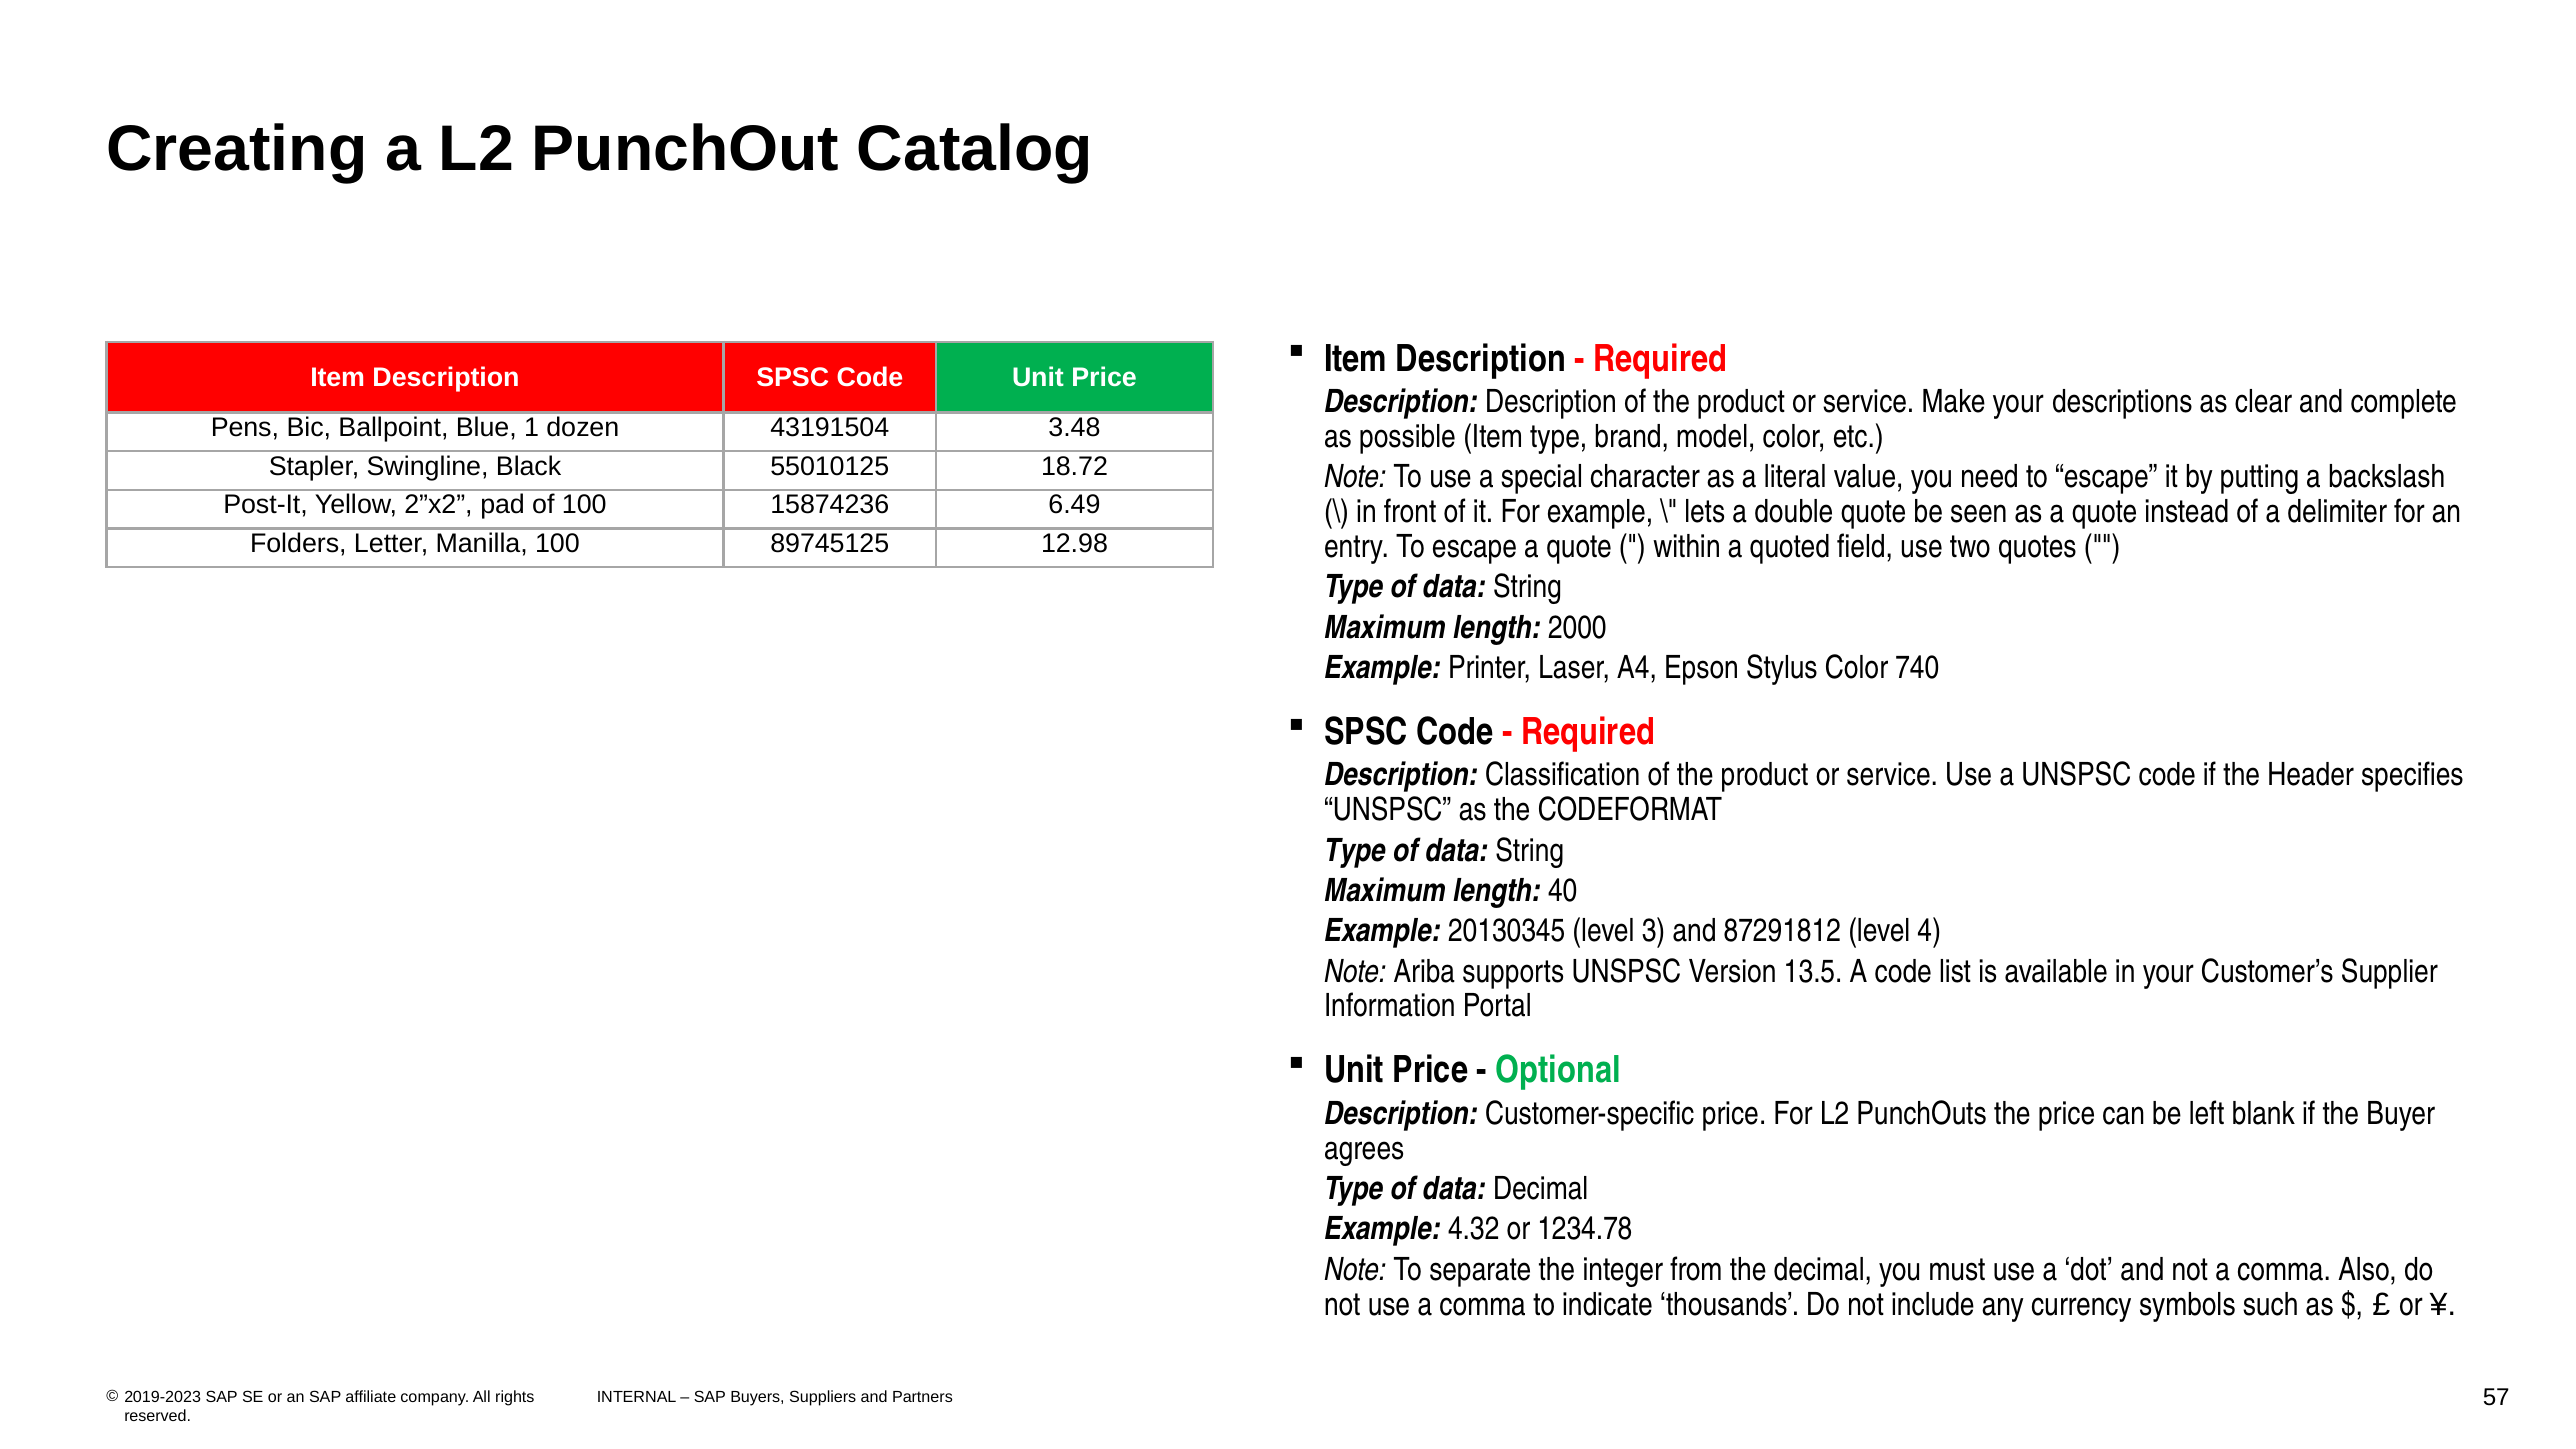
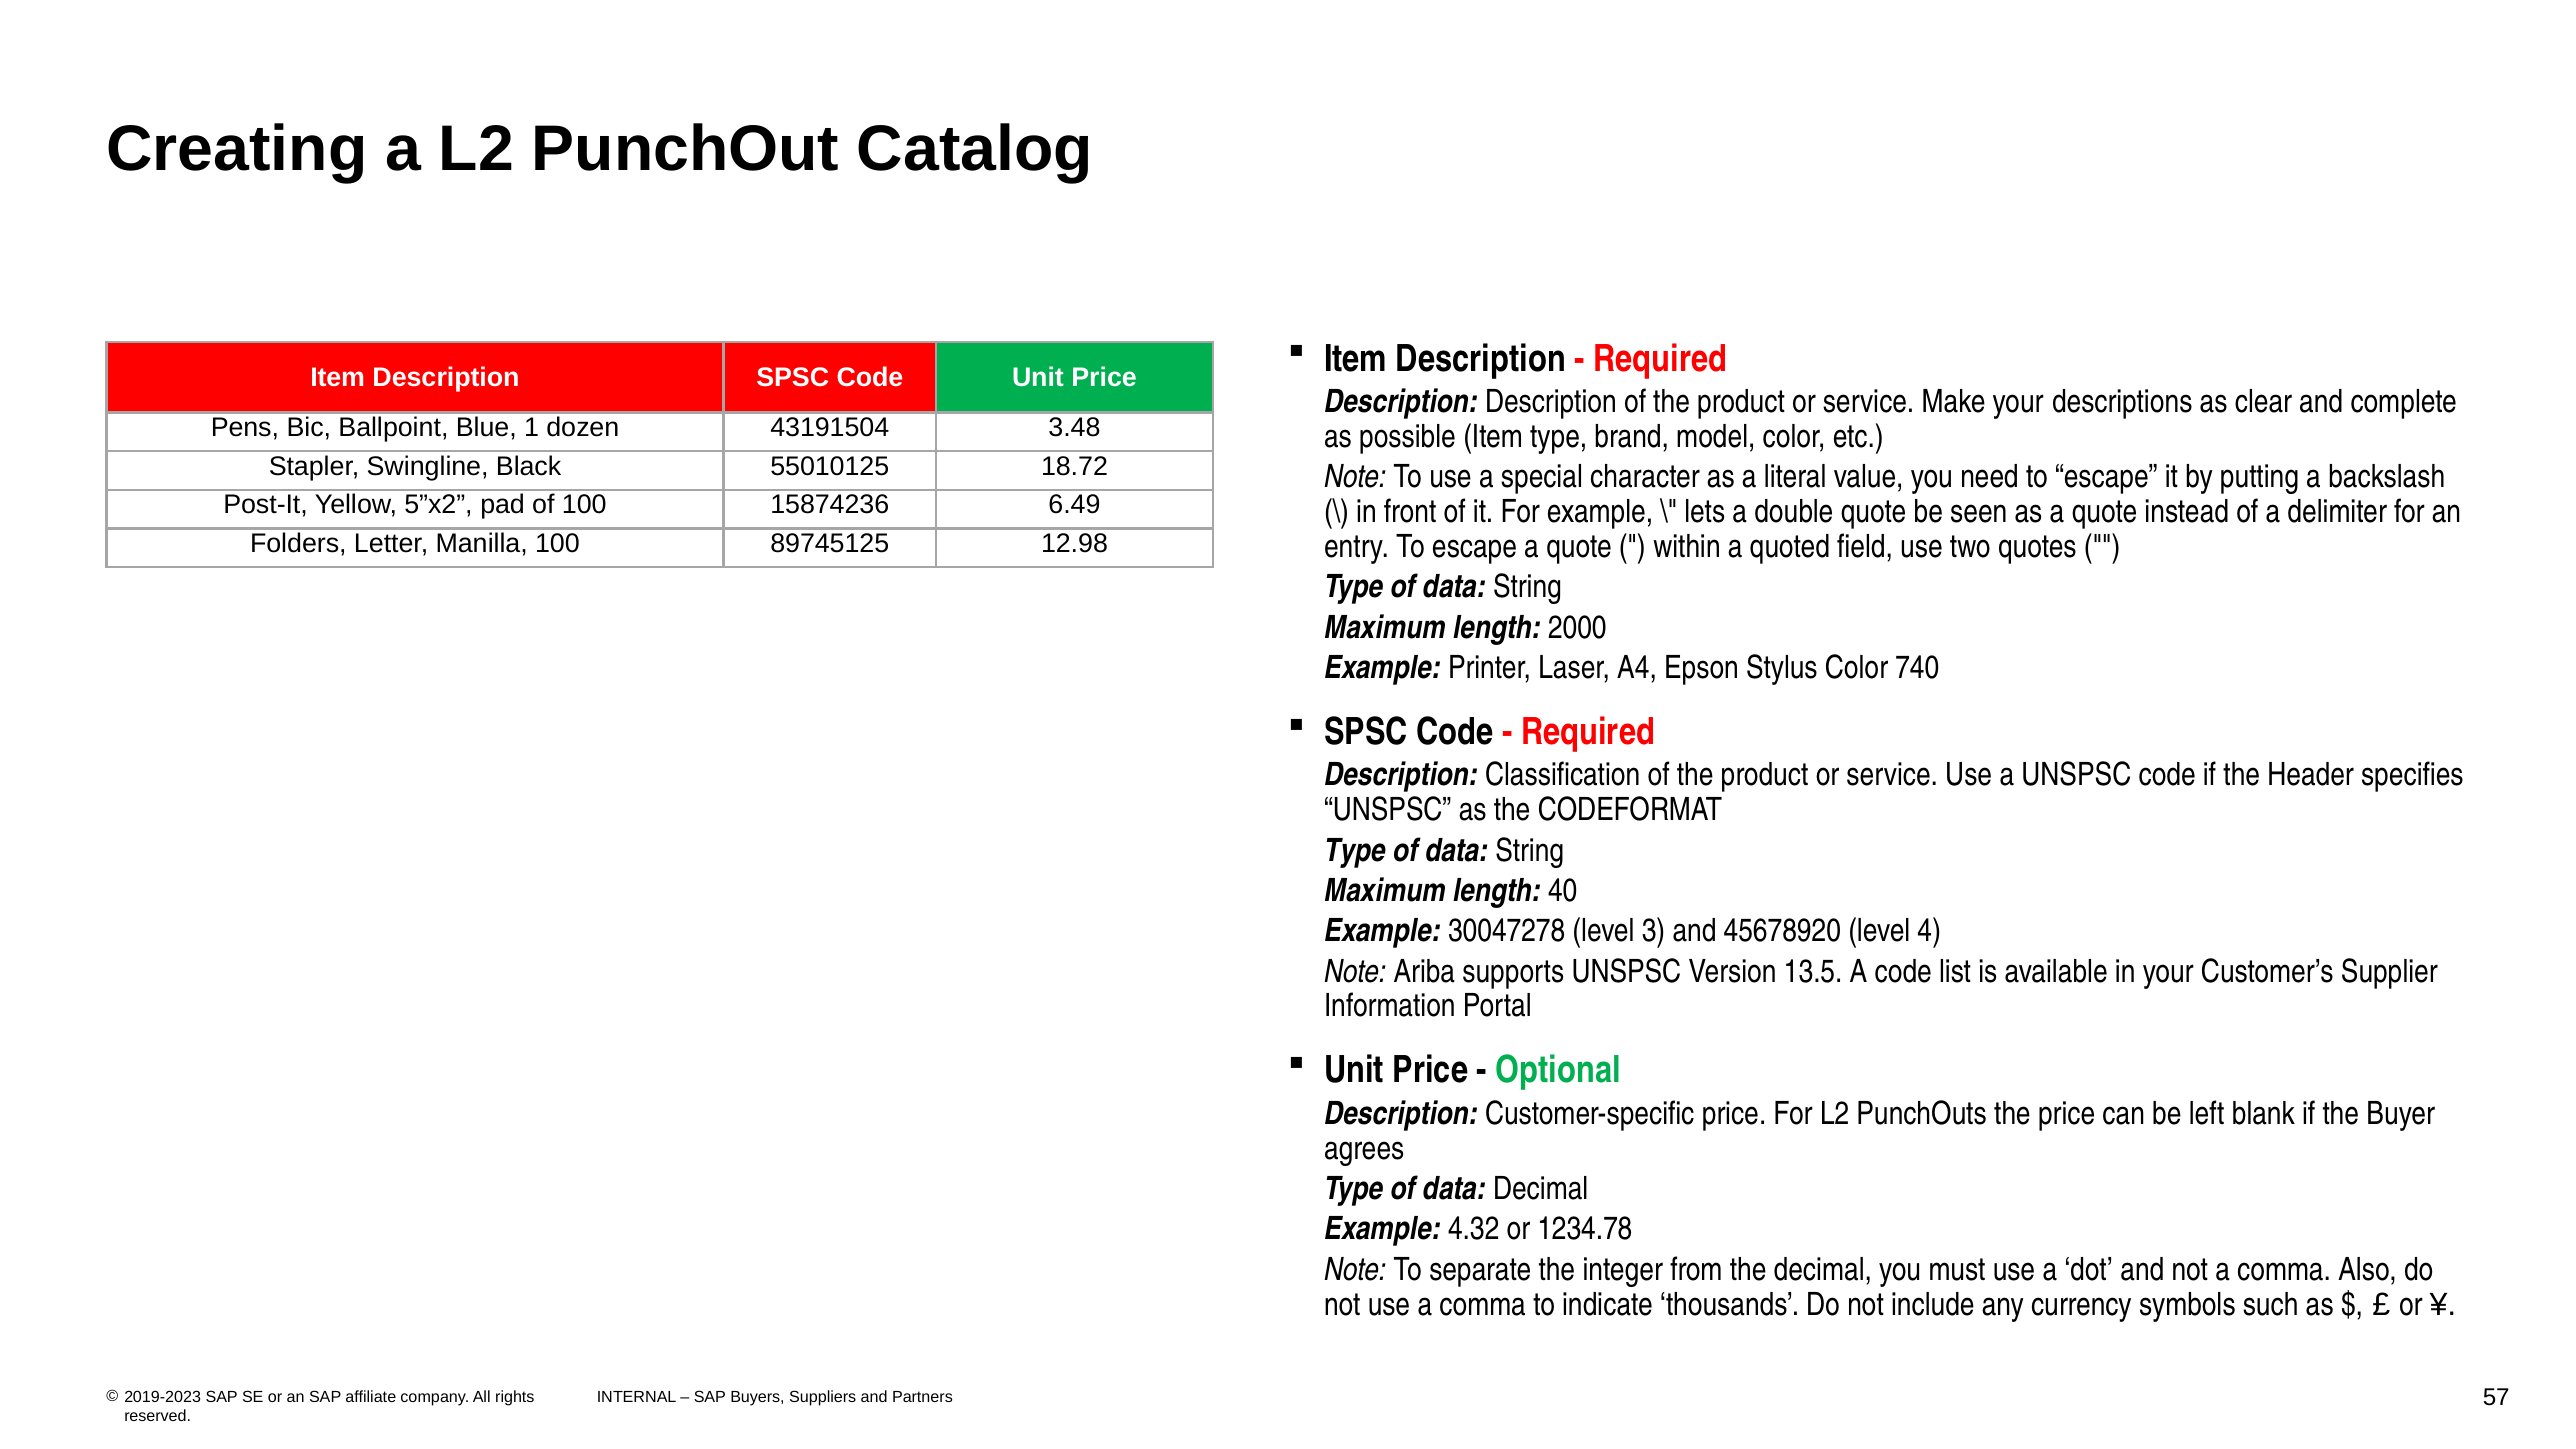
2”x2: 2”x2 -> 5”x2
20130345: 20130345 -> 30047278
87291812: 87291812 -> 45678920
